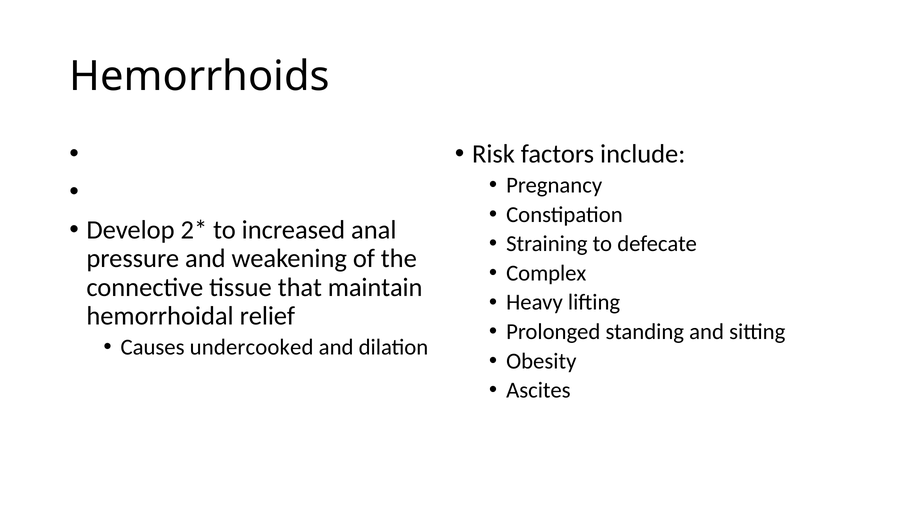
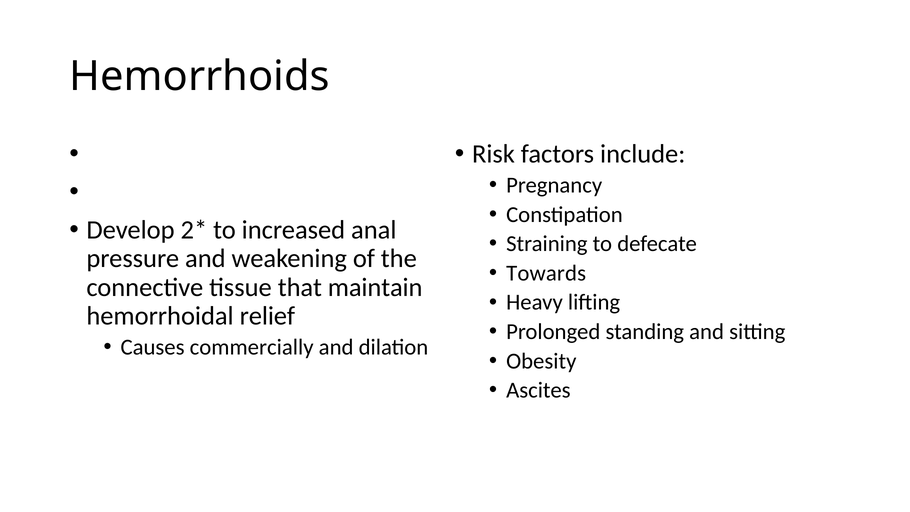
Complex: Complex -> Towards
undercooked: undercooked -> commercially
